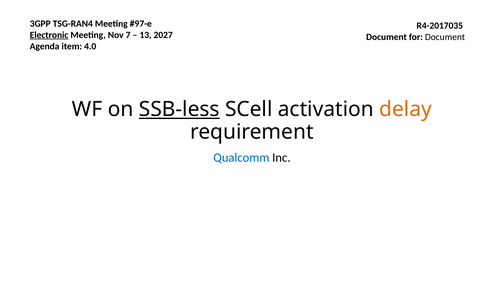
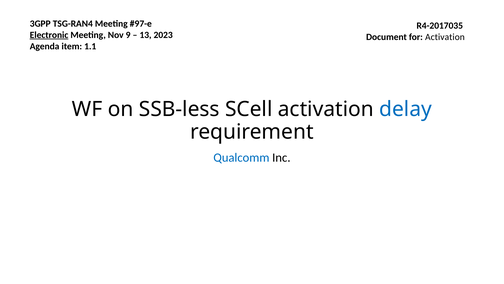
7: 7 -> 9
2027: 2027 -> 2023
for Document: Document -> Activation
4.0: 4.0 -> 1.1
SSB-less underline: present -> none
delay colour: orange -> blue
